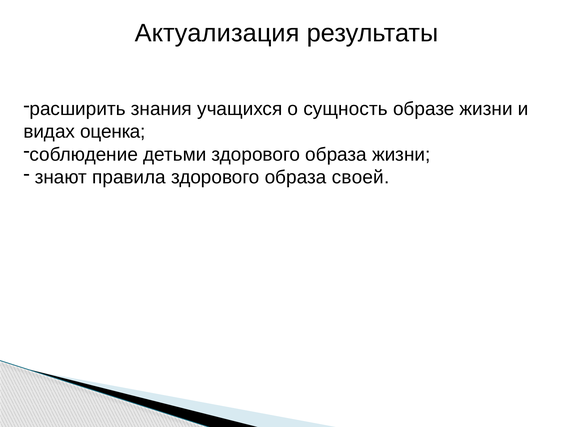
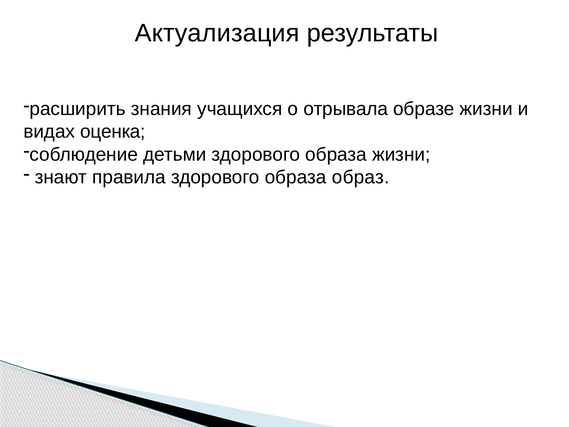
сущность: сущность -> отрывала
своей: своей -> образ
